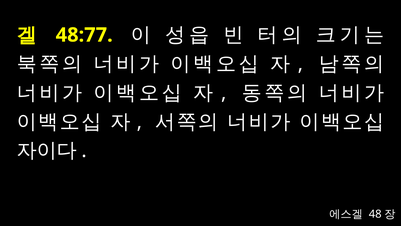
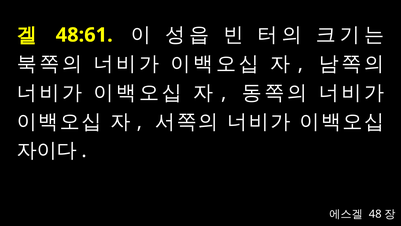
48:77: 48:77 -> 48:61
